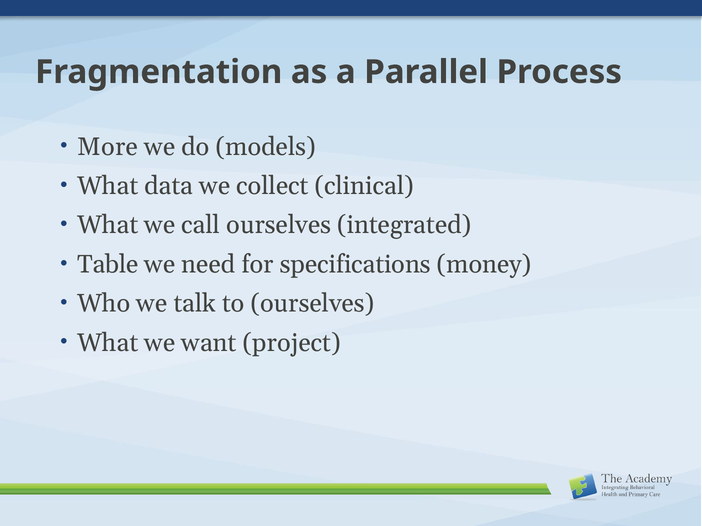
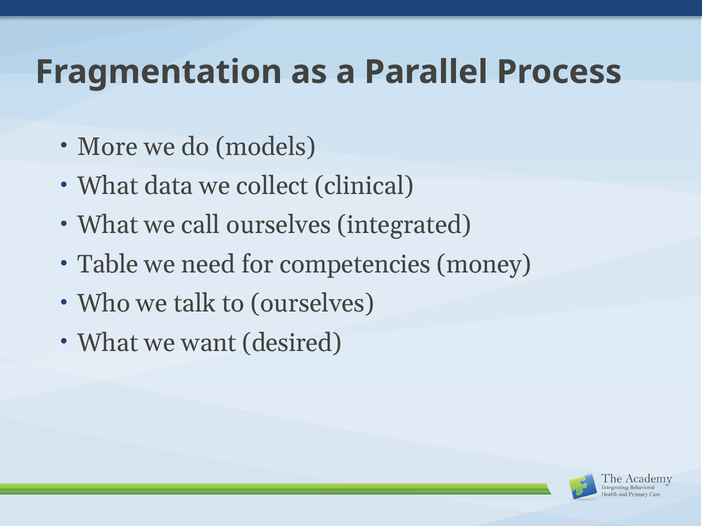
specifications: specifications -> competencies
project: project -> desired
